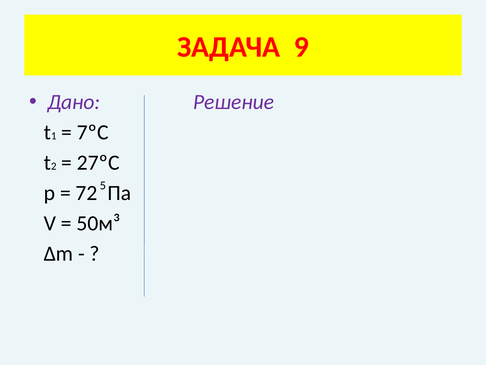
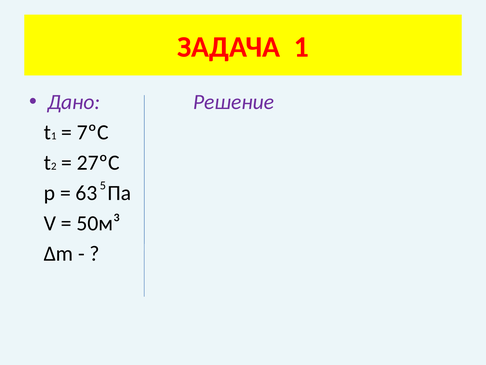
ЗАДАЧА 9: 9 -> 1
72: 72 -> 63
